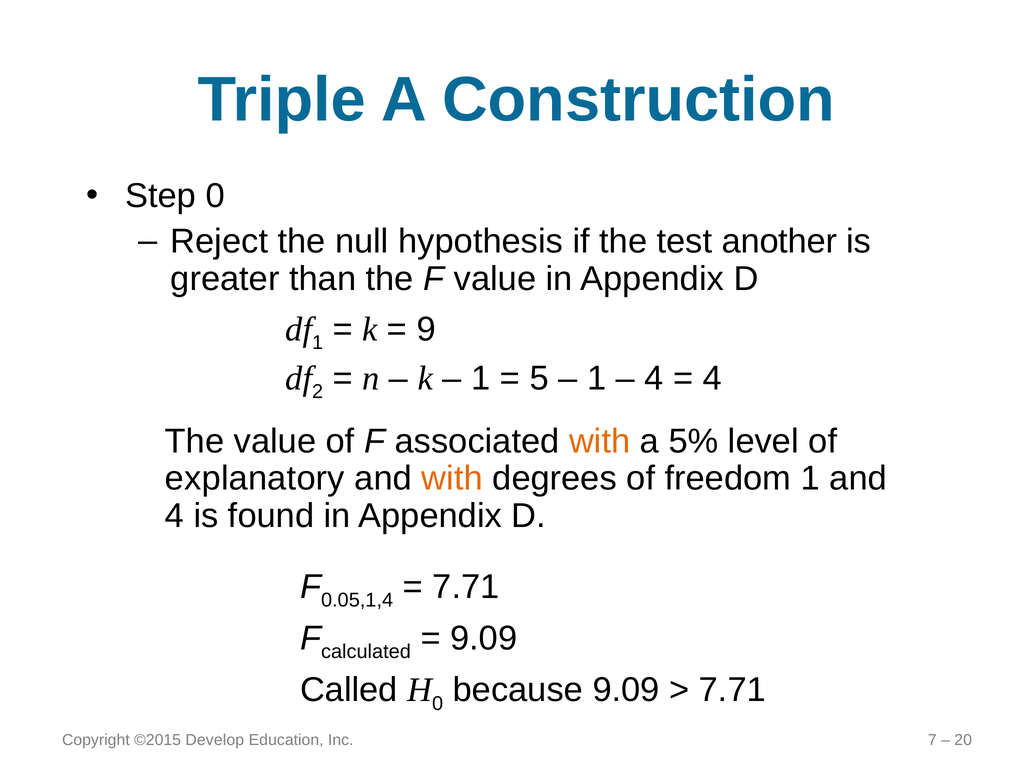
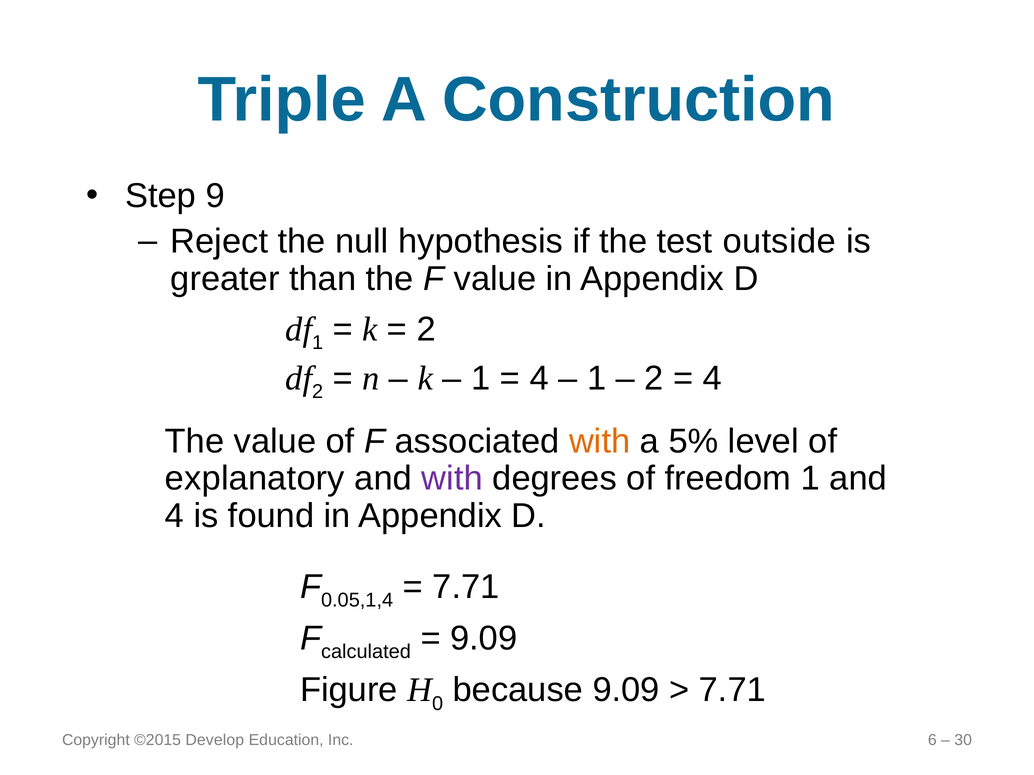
Step 0: 0 -> 9
another: another -> outside
9 at (426, 330): 9 -> 2
5 at (539, 379): 5 -> 4
4 at (654, 379): 4 -> 2
with at (452, 479) colour: orange -> purple
Called: Called -> Figure
7: 7 -> 6
20: 20 -> 30
